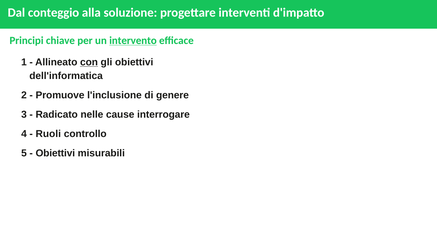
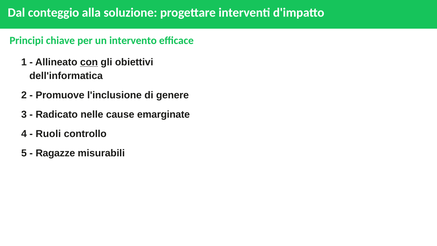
intervento underline: present -> none
interrogare: interrogare -> emarginate
Obiettivi at (55, 153): Obiettivi -> Ragazze
